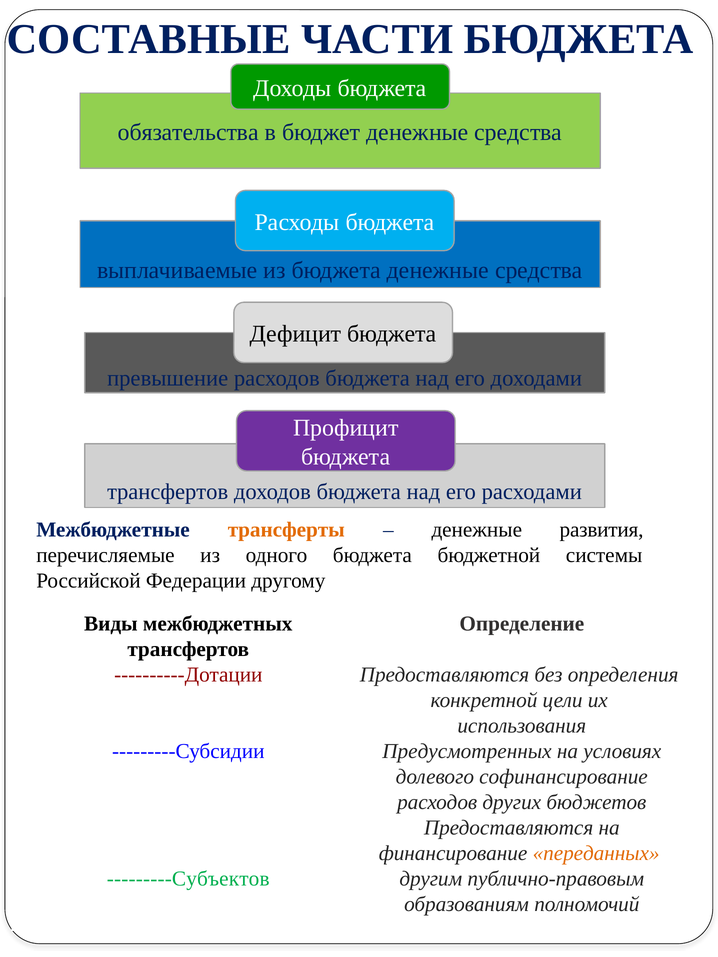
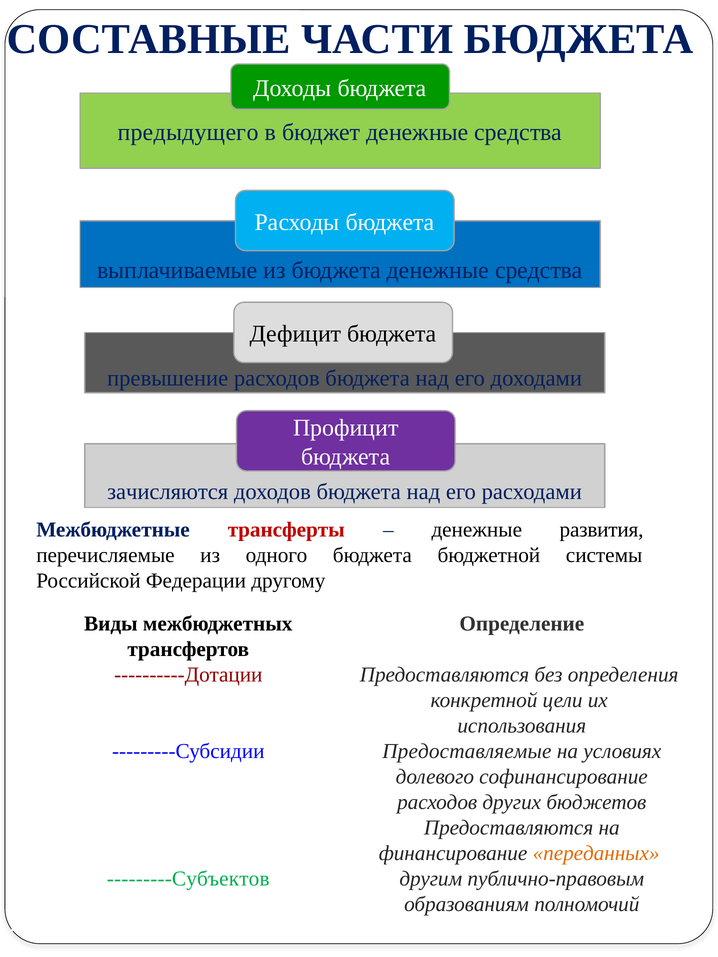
обязательства: обязательства -> предыдущего
трансфертов at (168, 492): трансфертов -> зачисляются
трансферты colour: orange -> red
Предусмотренных: Предусмотренных -> Предоставляемые
